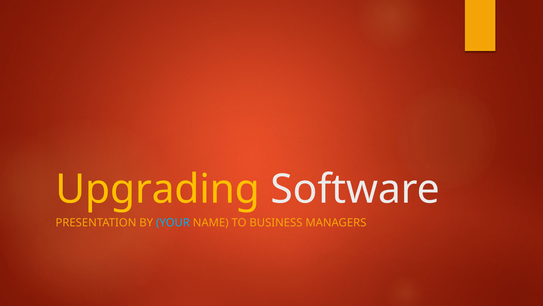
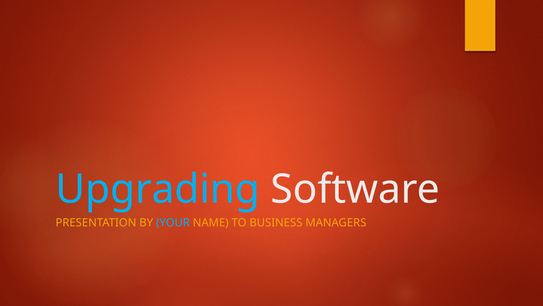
Upgrading colour: yellow -> light blue
